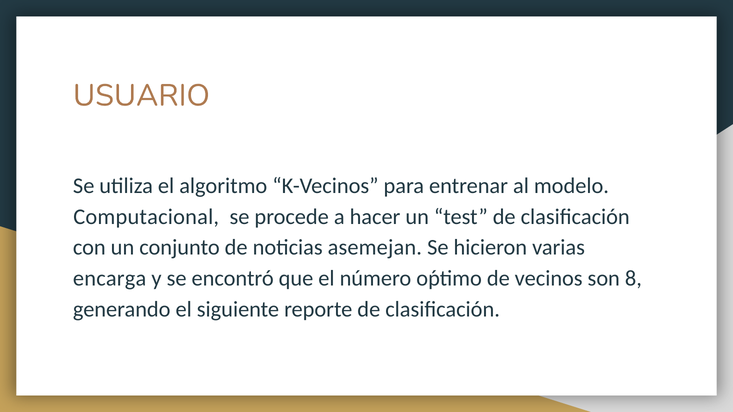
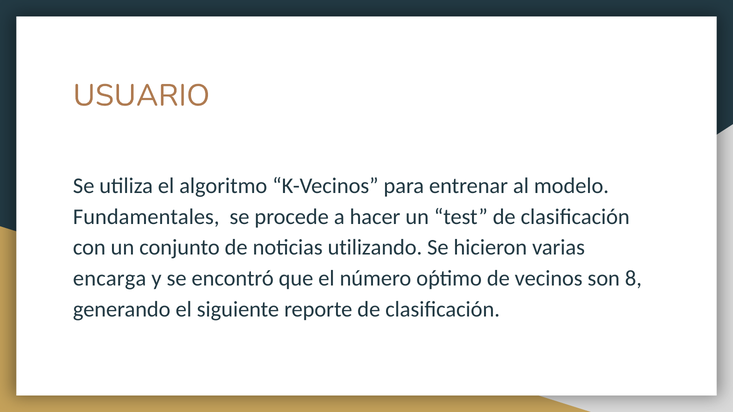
Computacional: Computacional -> Fundamentales
asemejan: asemejan -> utilizando
